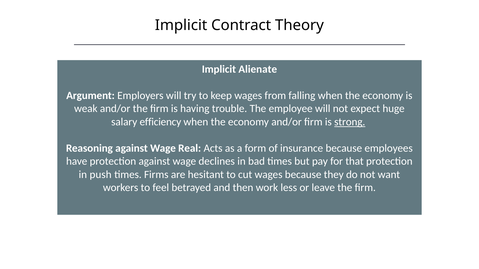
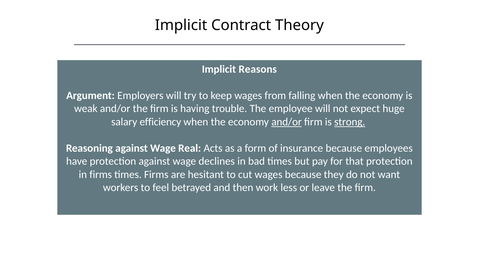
Alienate: Alienate -> Reasons
and/or at (287, 122) underline: none -> present
in push: push -> firms
